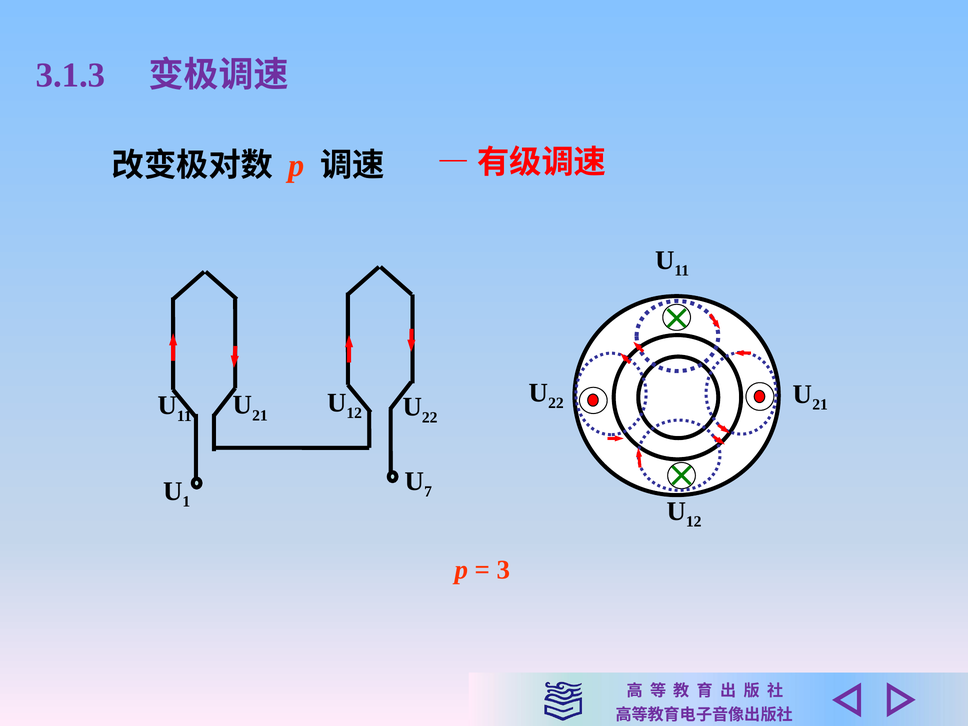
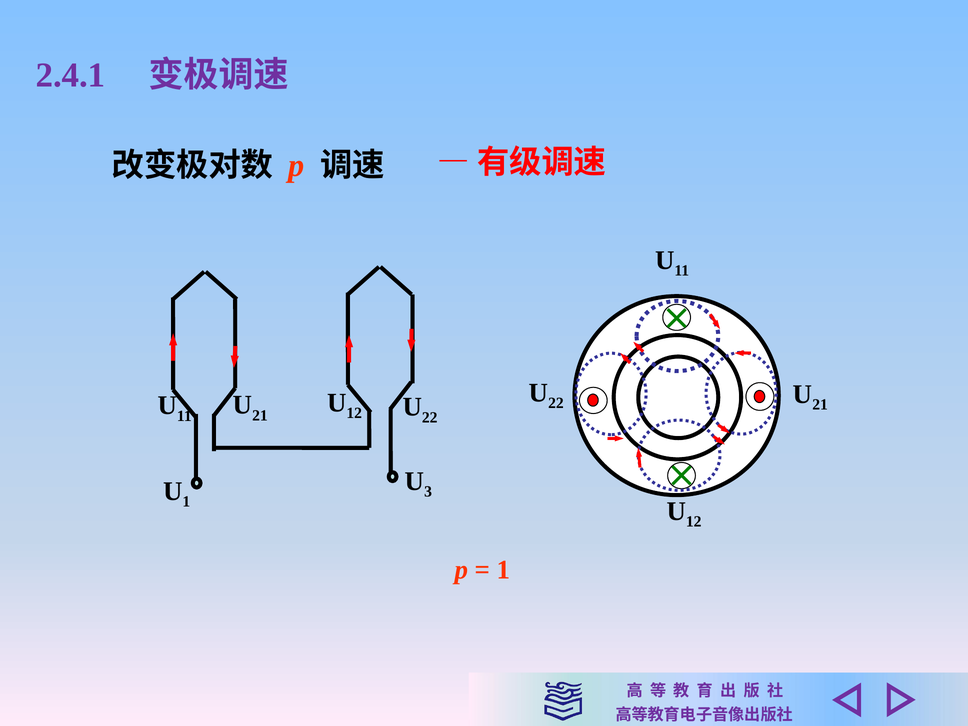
3.1.3: 3.1.3 -> 2.4.1
7: 7 -> 3
3 at (503, 570): 3 -> 1
